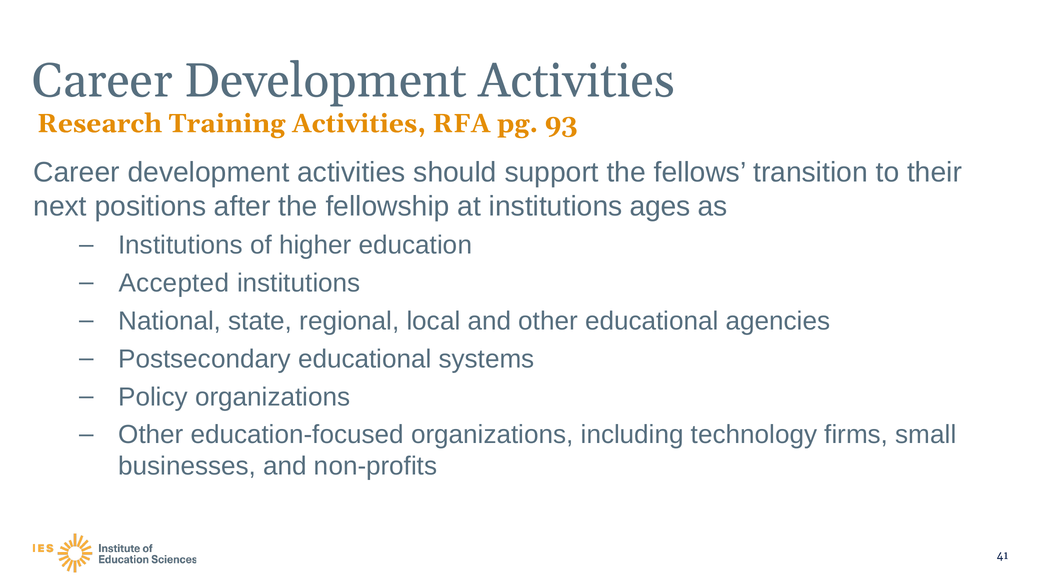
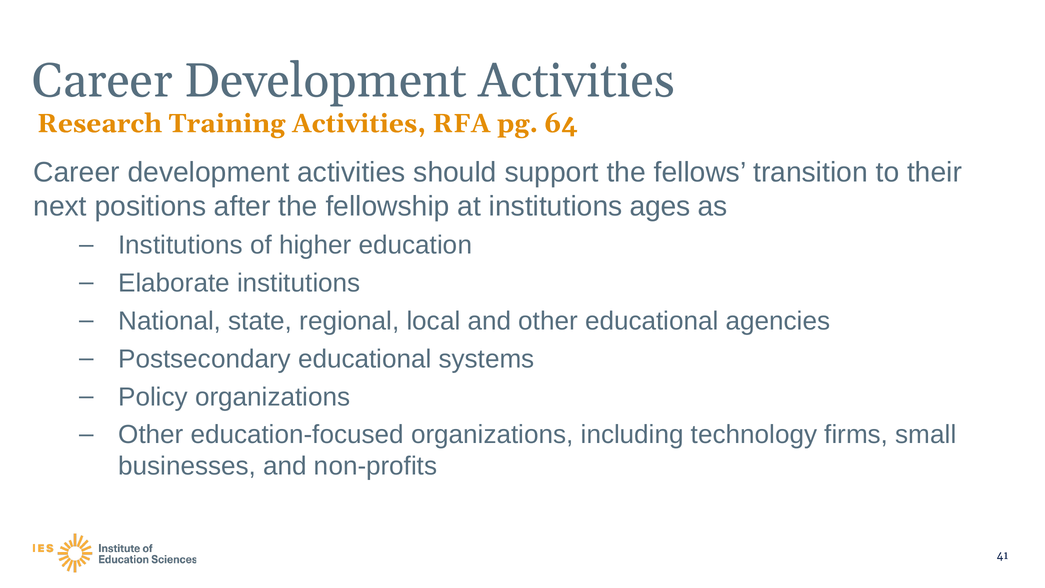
93: 93 -> 64
Accepted: Accepted -> Elaborate
